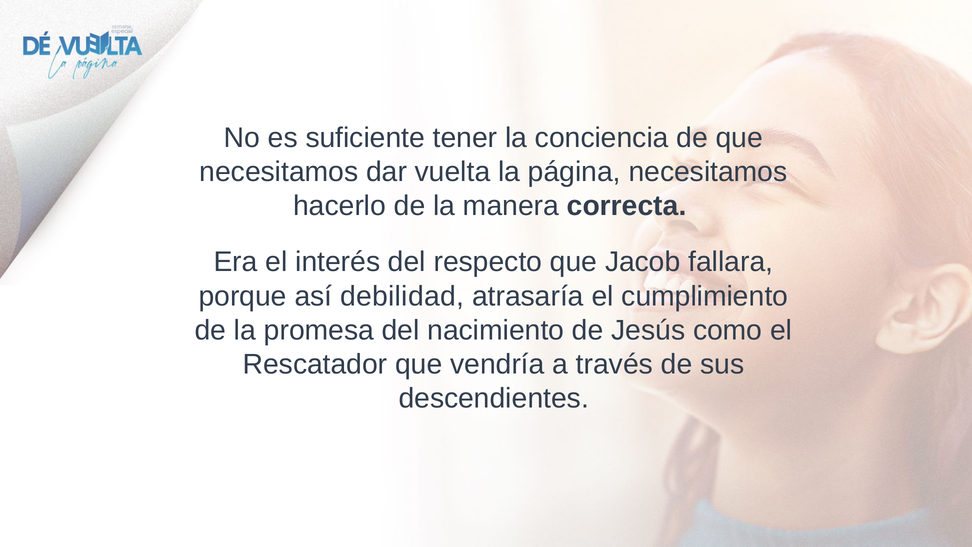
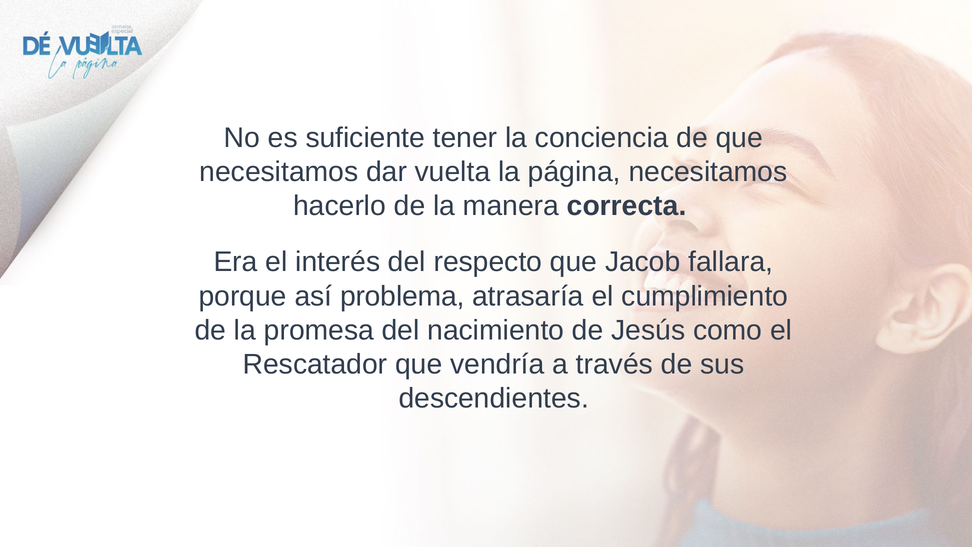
debilidad: debilidad -> problema
